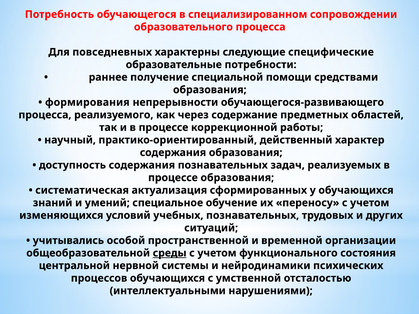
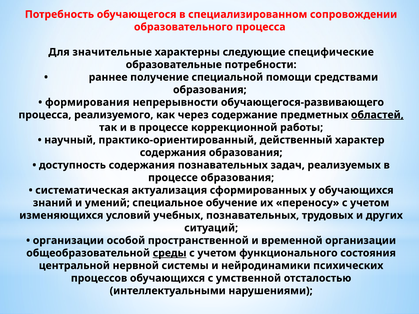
повседневных: повседневных -> значительные
областей underline: none -> present
учитывались at (68, 241): учитывались -> организации
